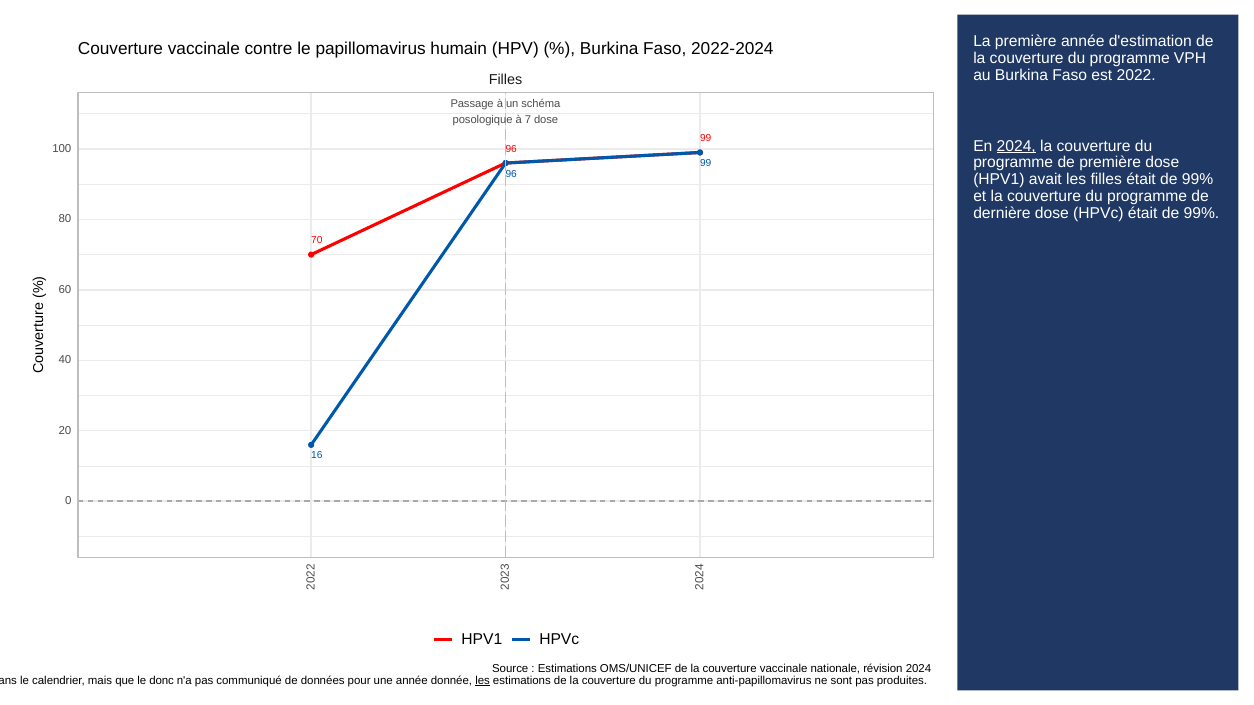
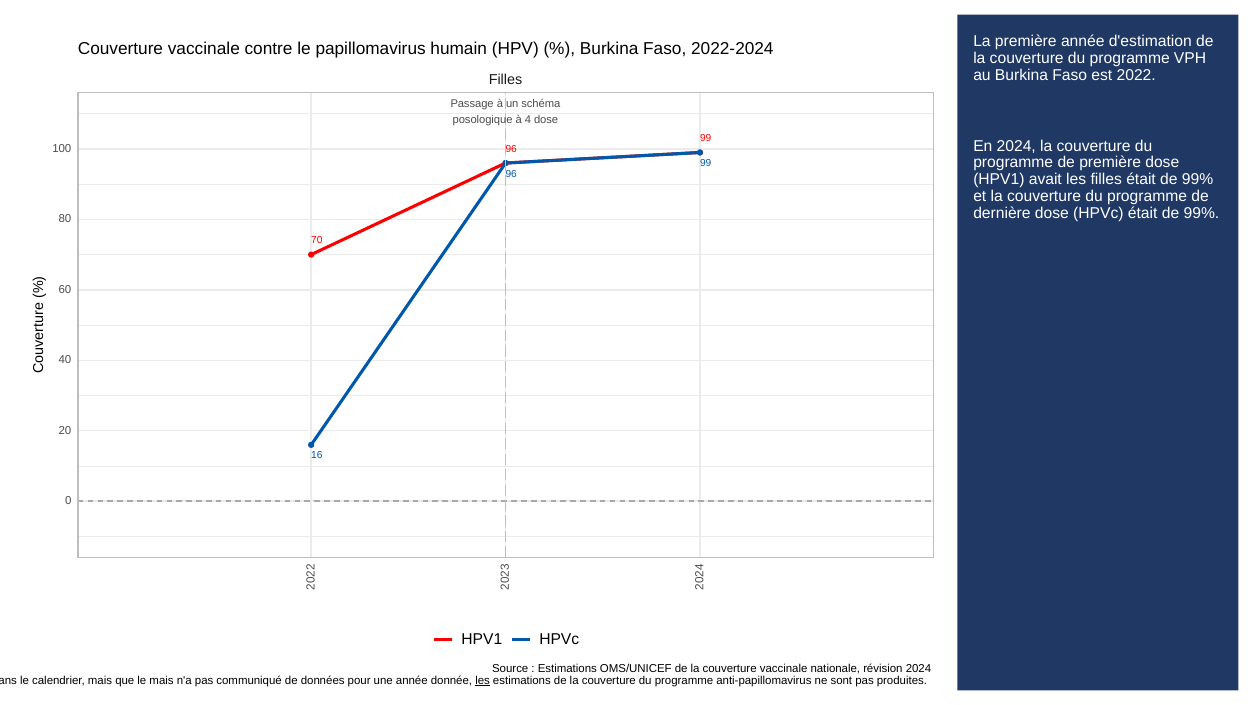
à 7: 7 -> 4
2024 at (1016, 146) underline: present -> none
le donc: donc -> mais
